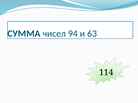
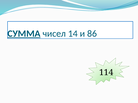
СУММА underline: none -> present
94: 94 -> 14
63: 63 -> 86
